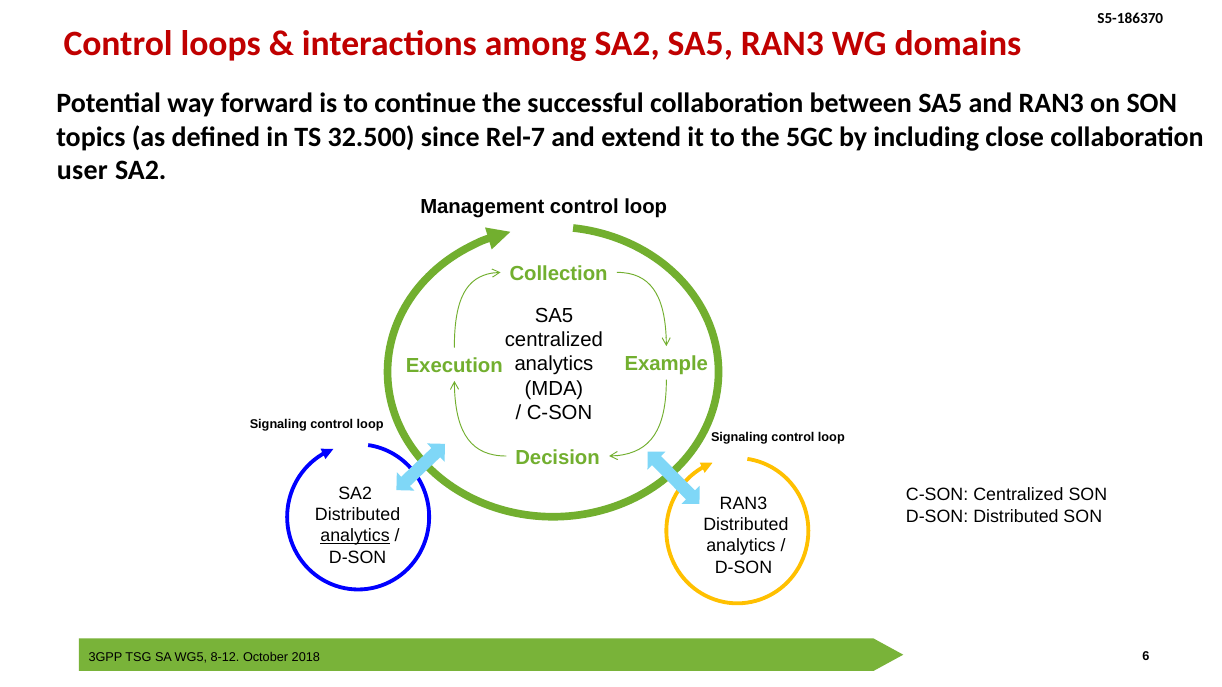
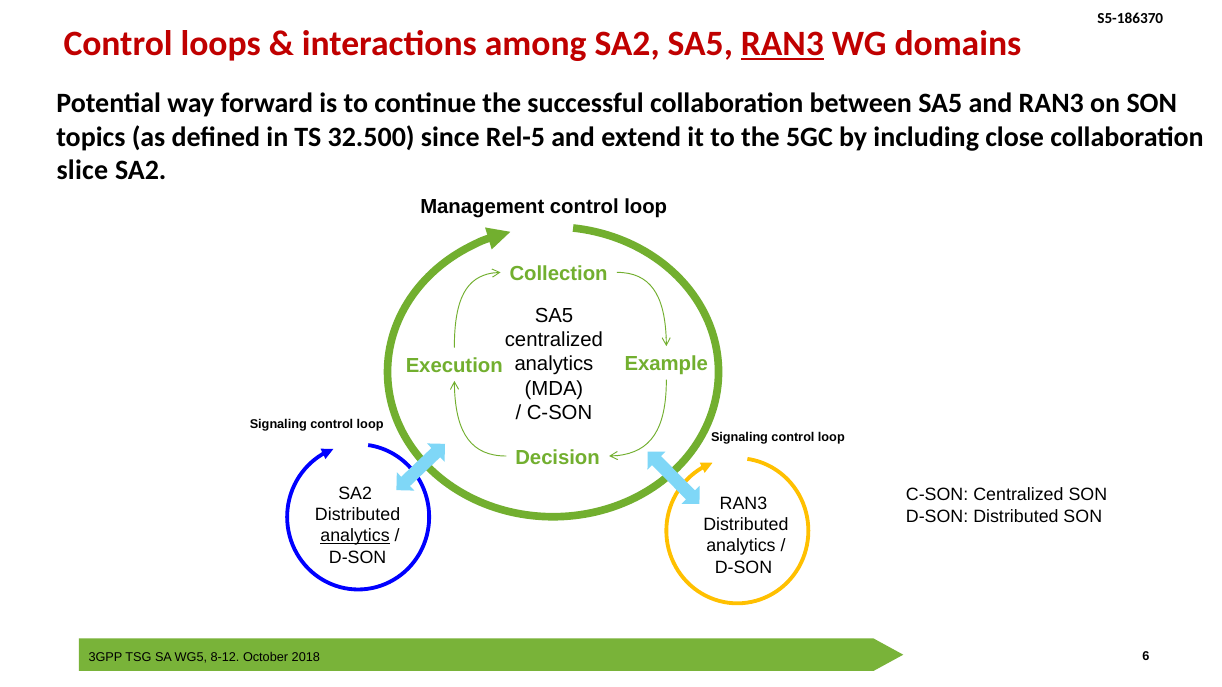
RAN3 at (782, 43) underline: none -> present
Rel-7: Rel-7 -> Rel-5
user: user -> slice
